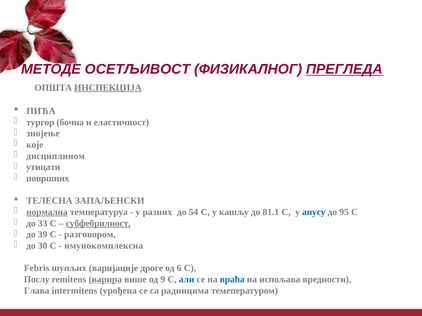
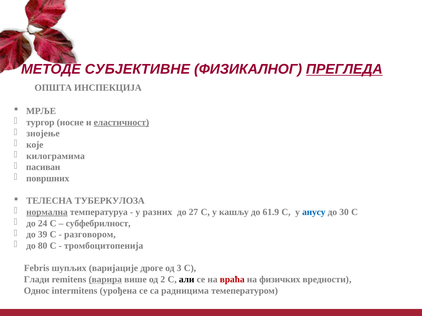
ОСЕТЉИВОСТ: ОСЕТЉИВОСТ -> СУБЈЕКТИВНЕ
ИНСПЕКЦИЈА underline: present -> none
ПИЋА: ПИЋА -> МРЉЕ
бочна: бочна -> носне
еластичност underline: none -> present
дисциплином: дисциплином -> килограмима
утицати: утицати -> пасиван
ЗАПАЉЕНСКИ: ЗАПАЉЕНСКИ -> ТУБЕРКУЛОЗА
54: 54 -> 27
81.1: 81.1 -> 61.9
95: 95 -> 30
33: 33 -> 24
субфебрилност underline: present -> none
30: 30 -> 80
имунокомплексна: имунокомплексна -> тромбоцитопенија
6: 6 -> 3
Послу: Послу -> Глади
9: 9 -> 2
али colour: blue -> black
враћа colour: blue -> red
испољава: испољава -> физичких
Глава: Глава -> Однос
